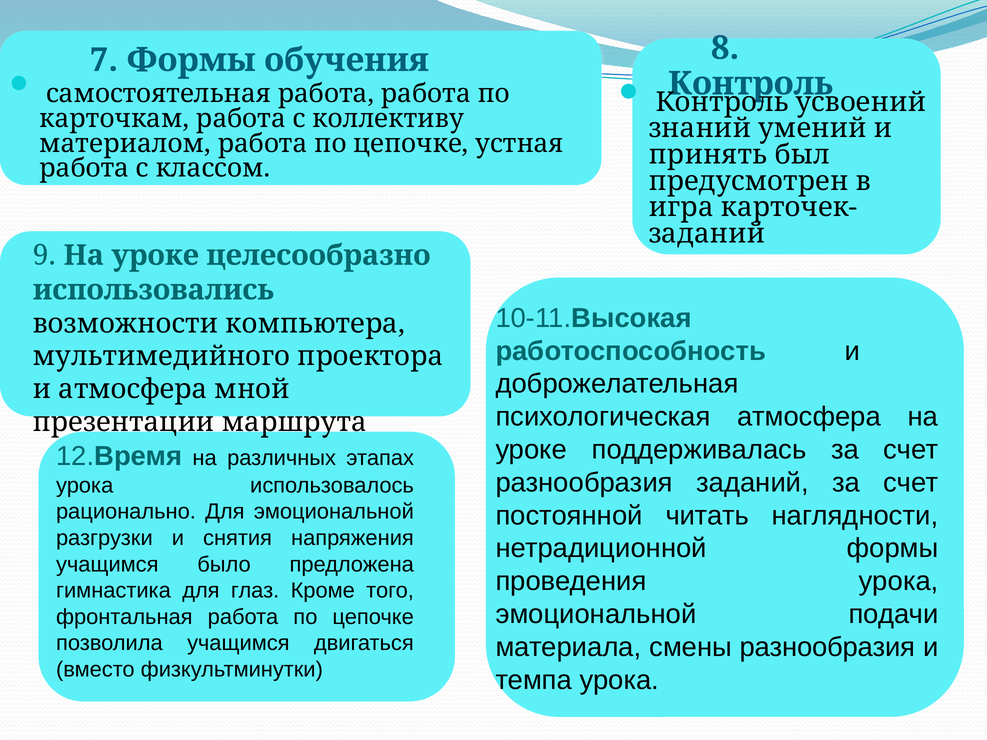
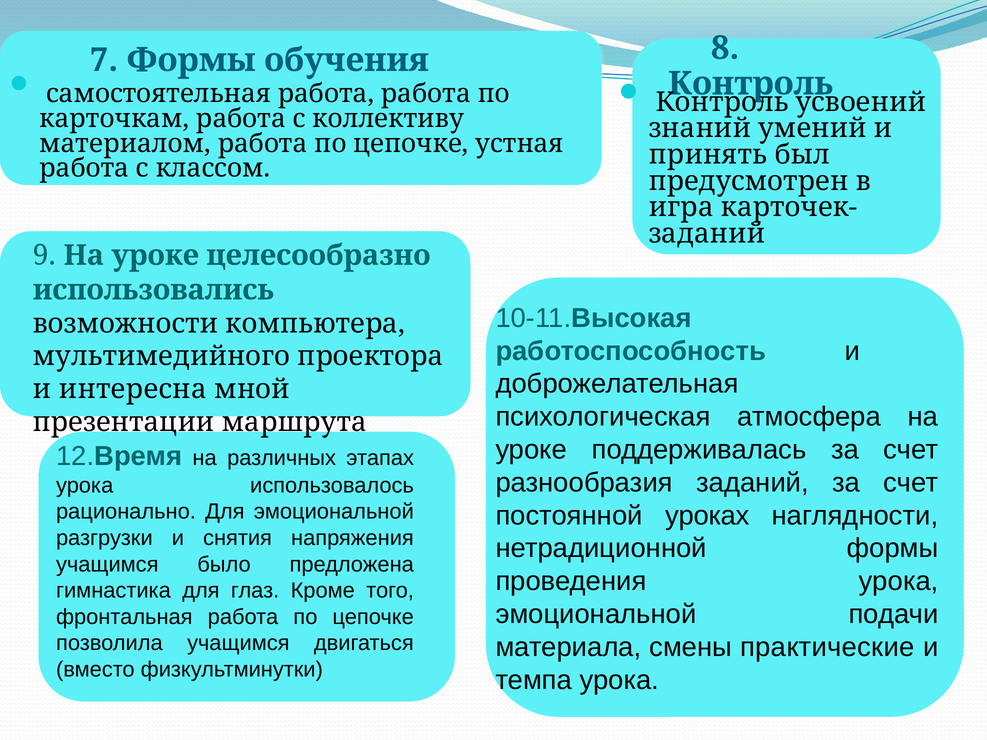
и атмосфера: атмосфера -> интересна
читать: читать -> уроках
смены разнообразия: разнообразия -> практические
